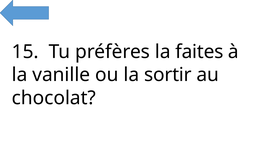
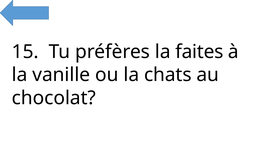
sortir: sortir -> chats
